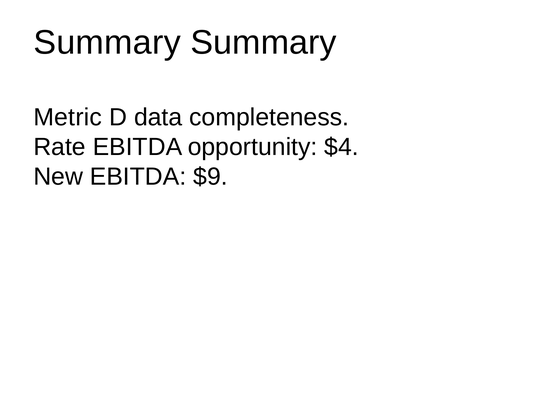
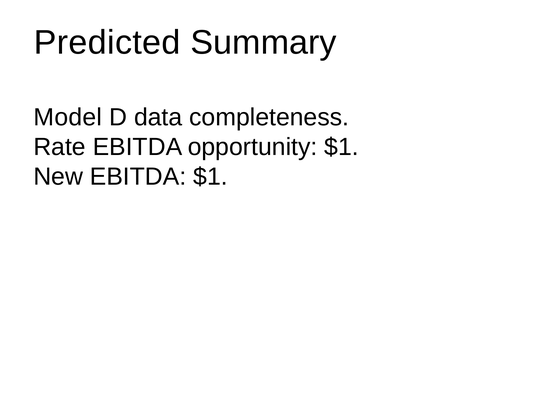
Summary at (107, 42): Summary -> Predicted
Metric: Metric -> Model
opportunity $4: $4 -> $1
EBITDA $9: $9 -> $1
